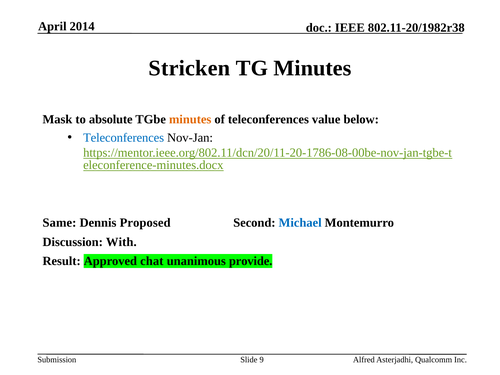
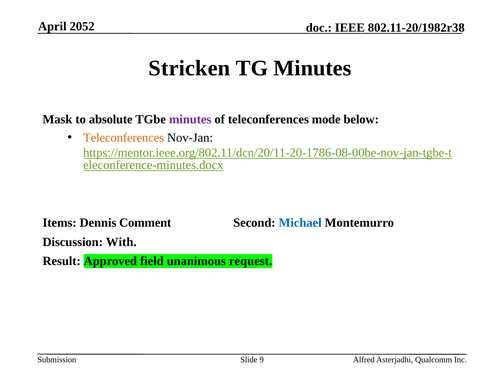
2014: 2014 -> 2052
minutes at (190, 119) colour: orange -> purple
value: value -> mode
Teleconferences at (124, 138) colour: blue -> orange
Same: Same -> Items
Proposed: Proposed -> Comment
chat: chat -> field
provide: provide -> request
